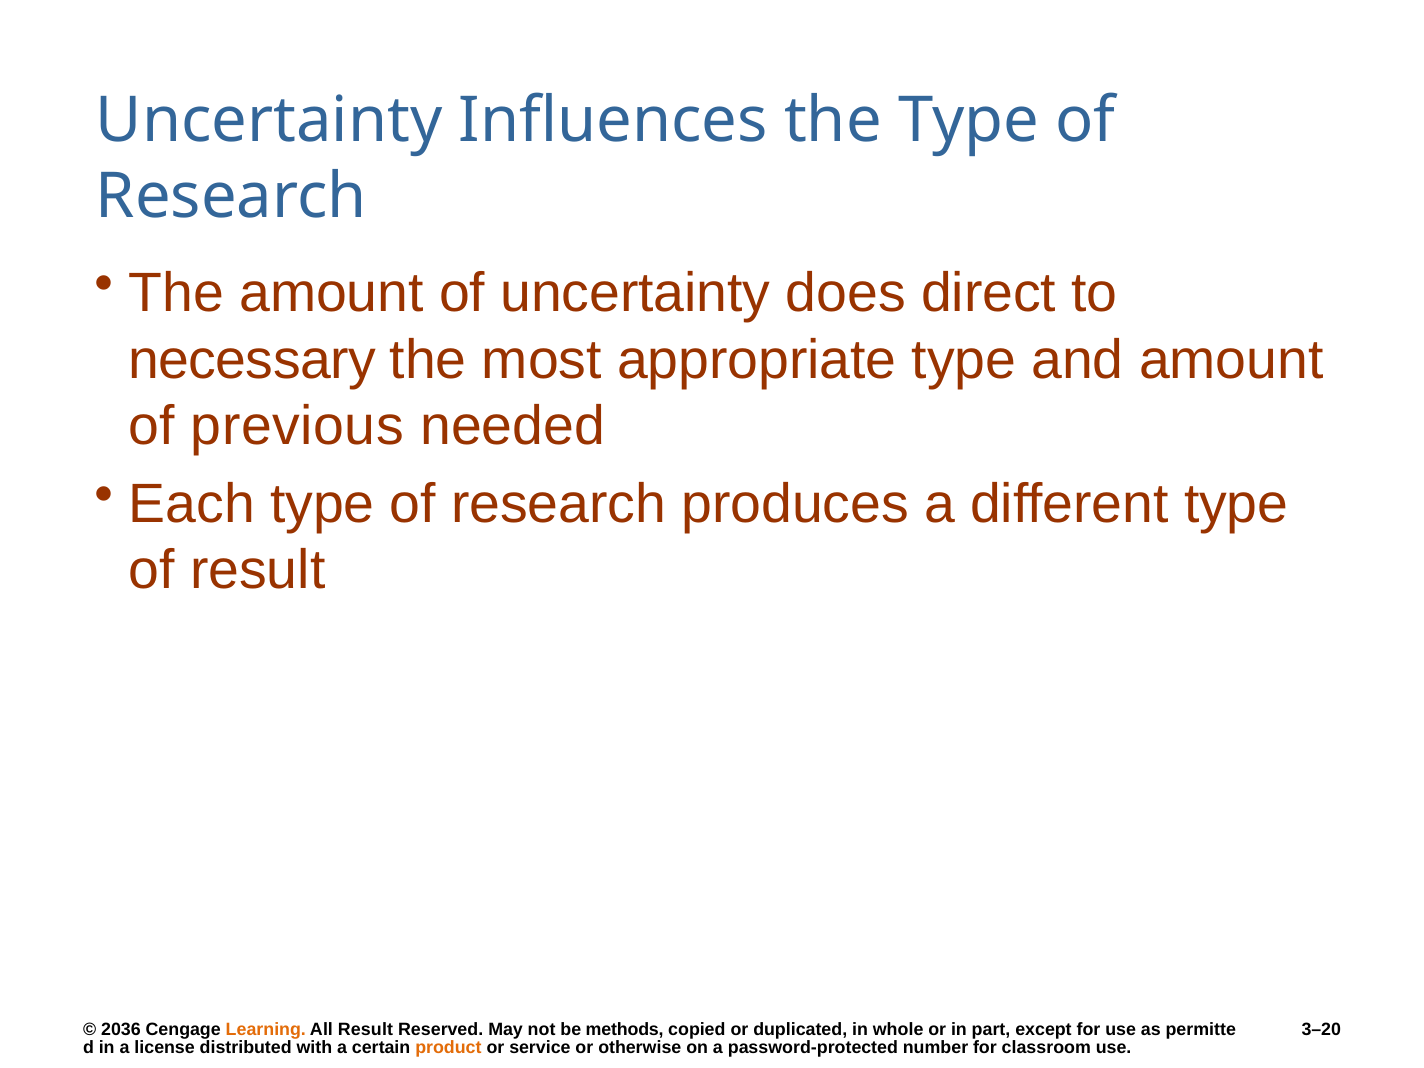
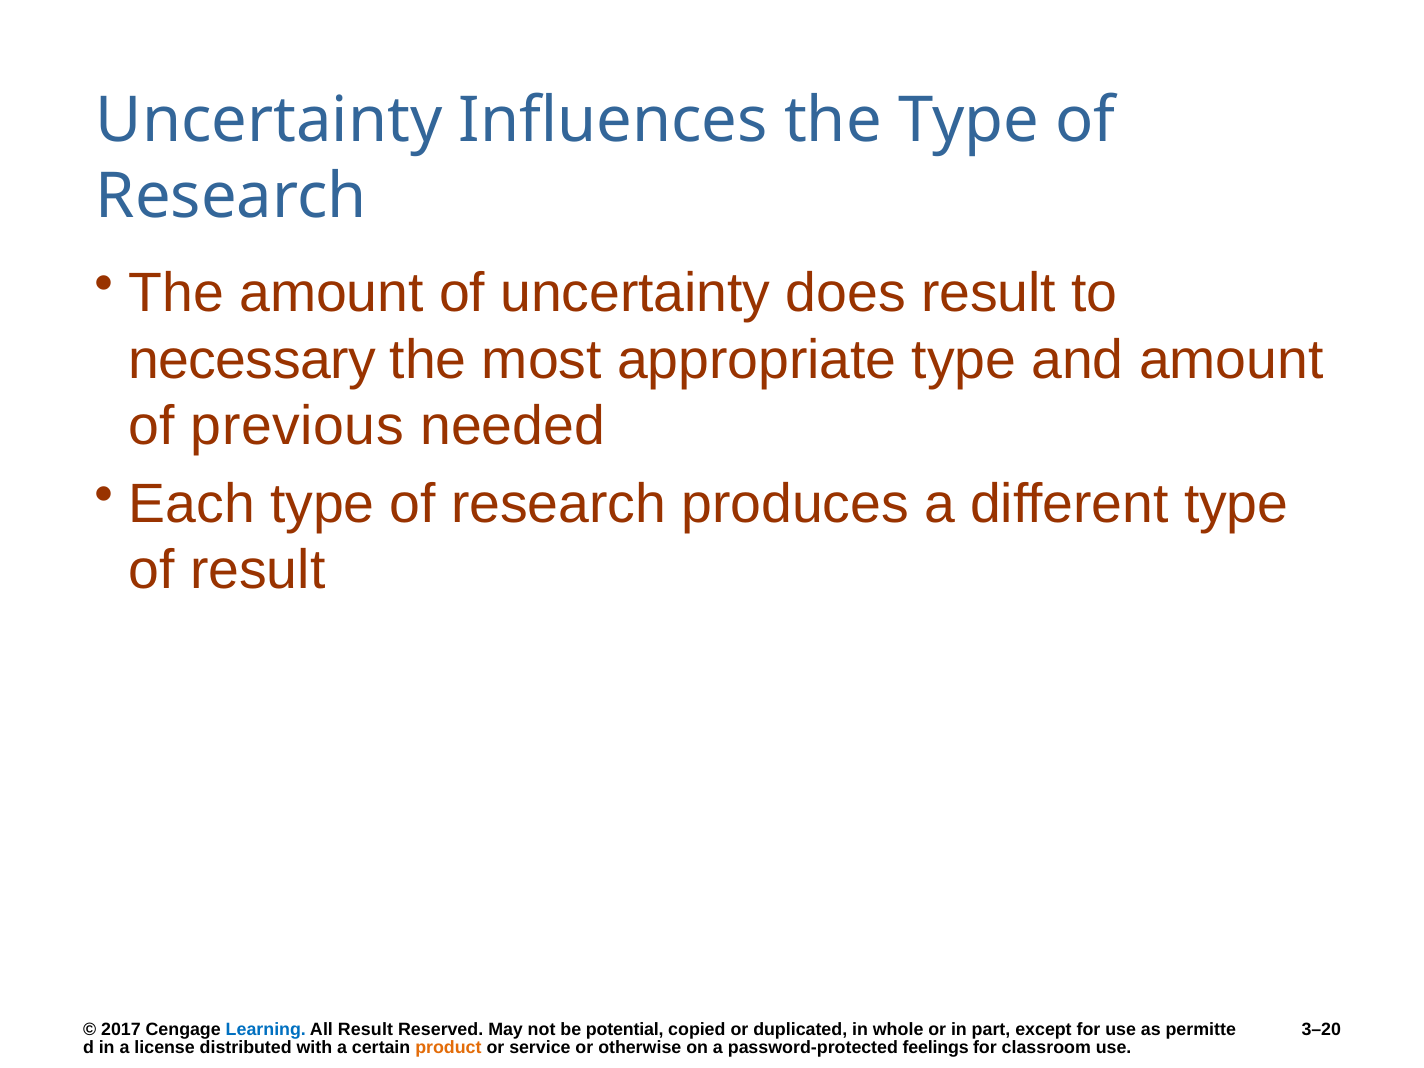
does direct: direct -> result
2036: 2036 -> 2017
Learning colour: orange -> blue
methods: methods -> potential
number: number -> feelings
